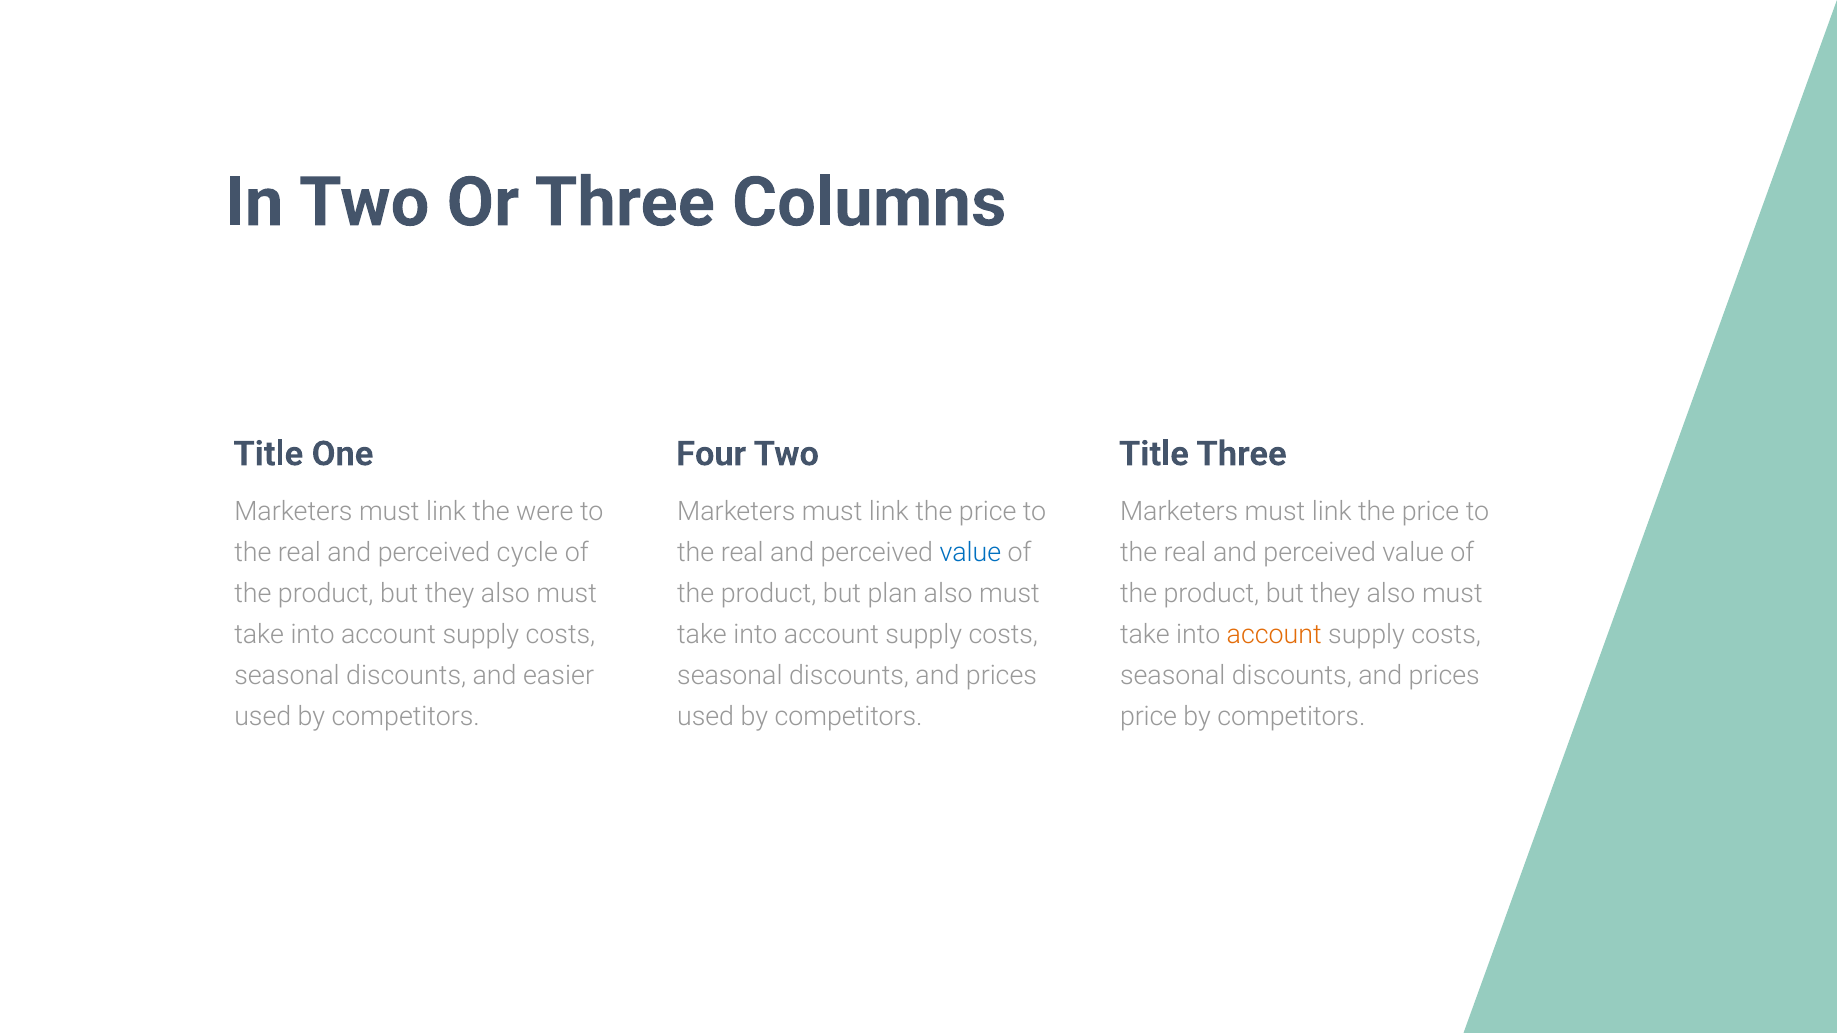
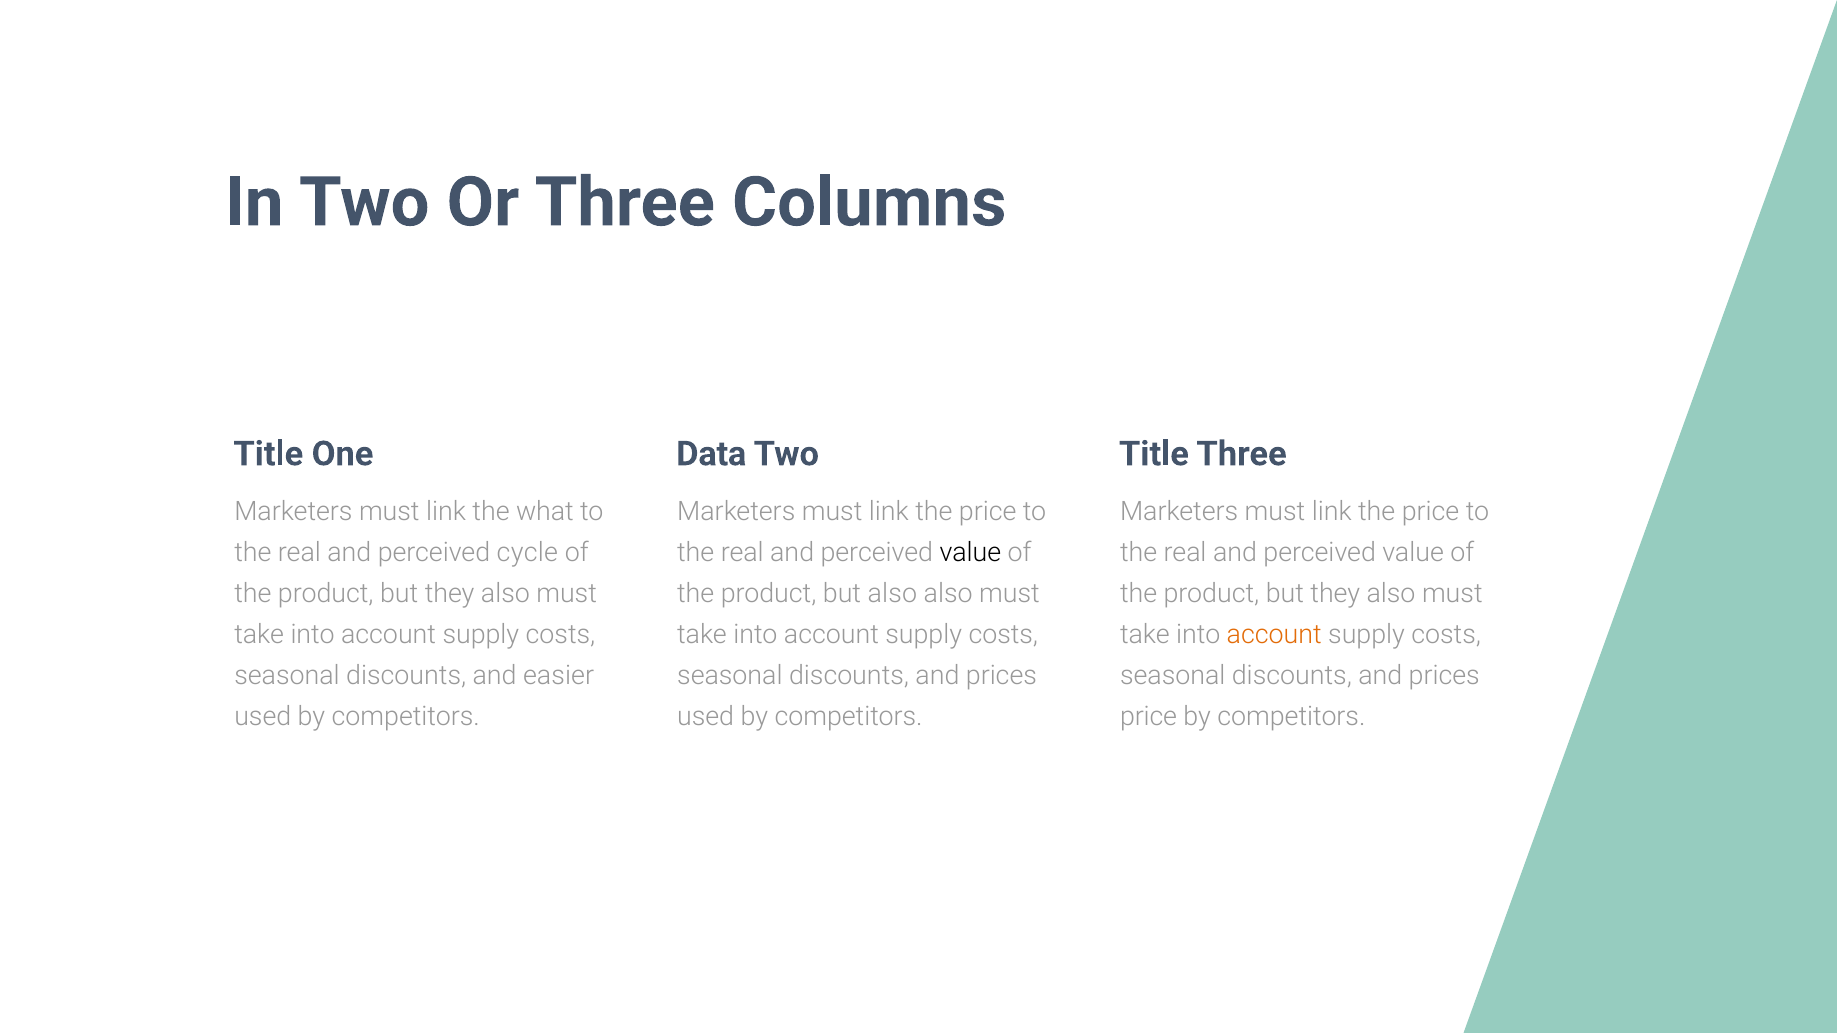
Four: Four -> Data
were: were -> what
value at (970, 553) colour: blue -> black
but plan: plan -> also
